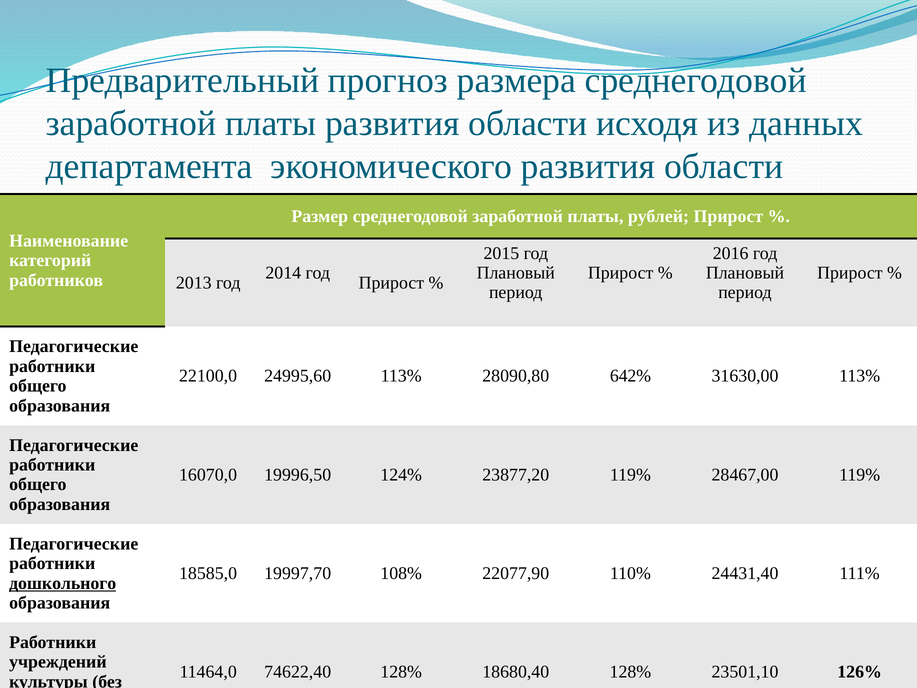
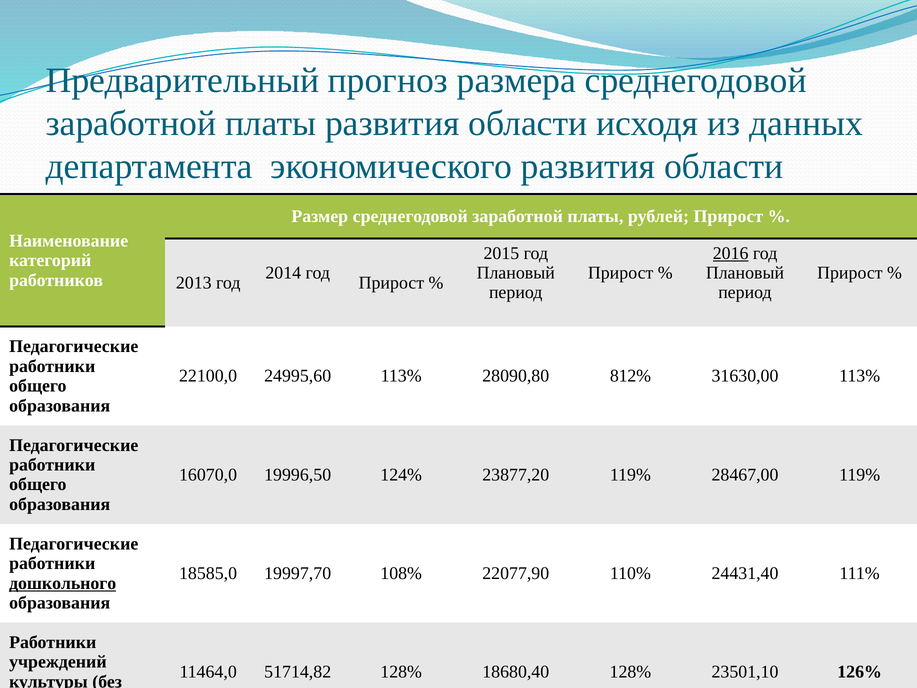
2016 underline: none -> present
642%: 642% -> 812%
74622,40: 74622,40 -> 51714,82
